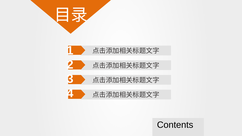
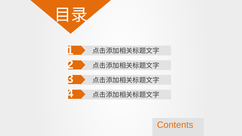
Contents colour: black -> orange
